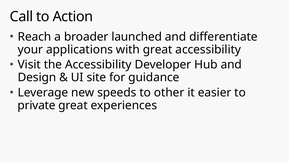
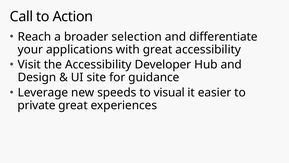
launched: launched -> selection
other: other -> visual
